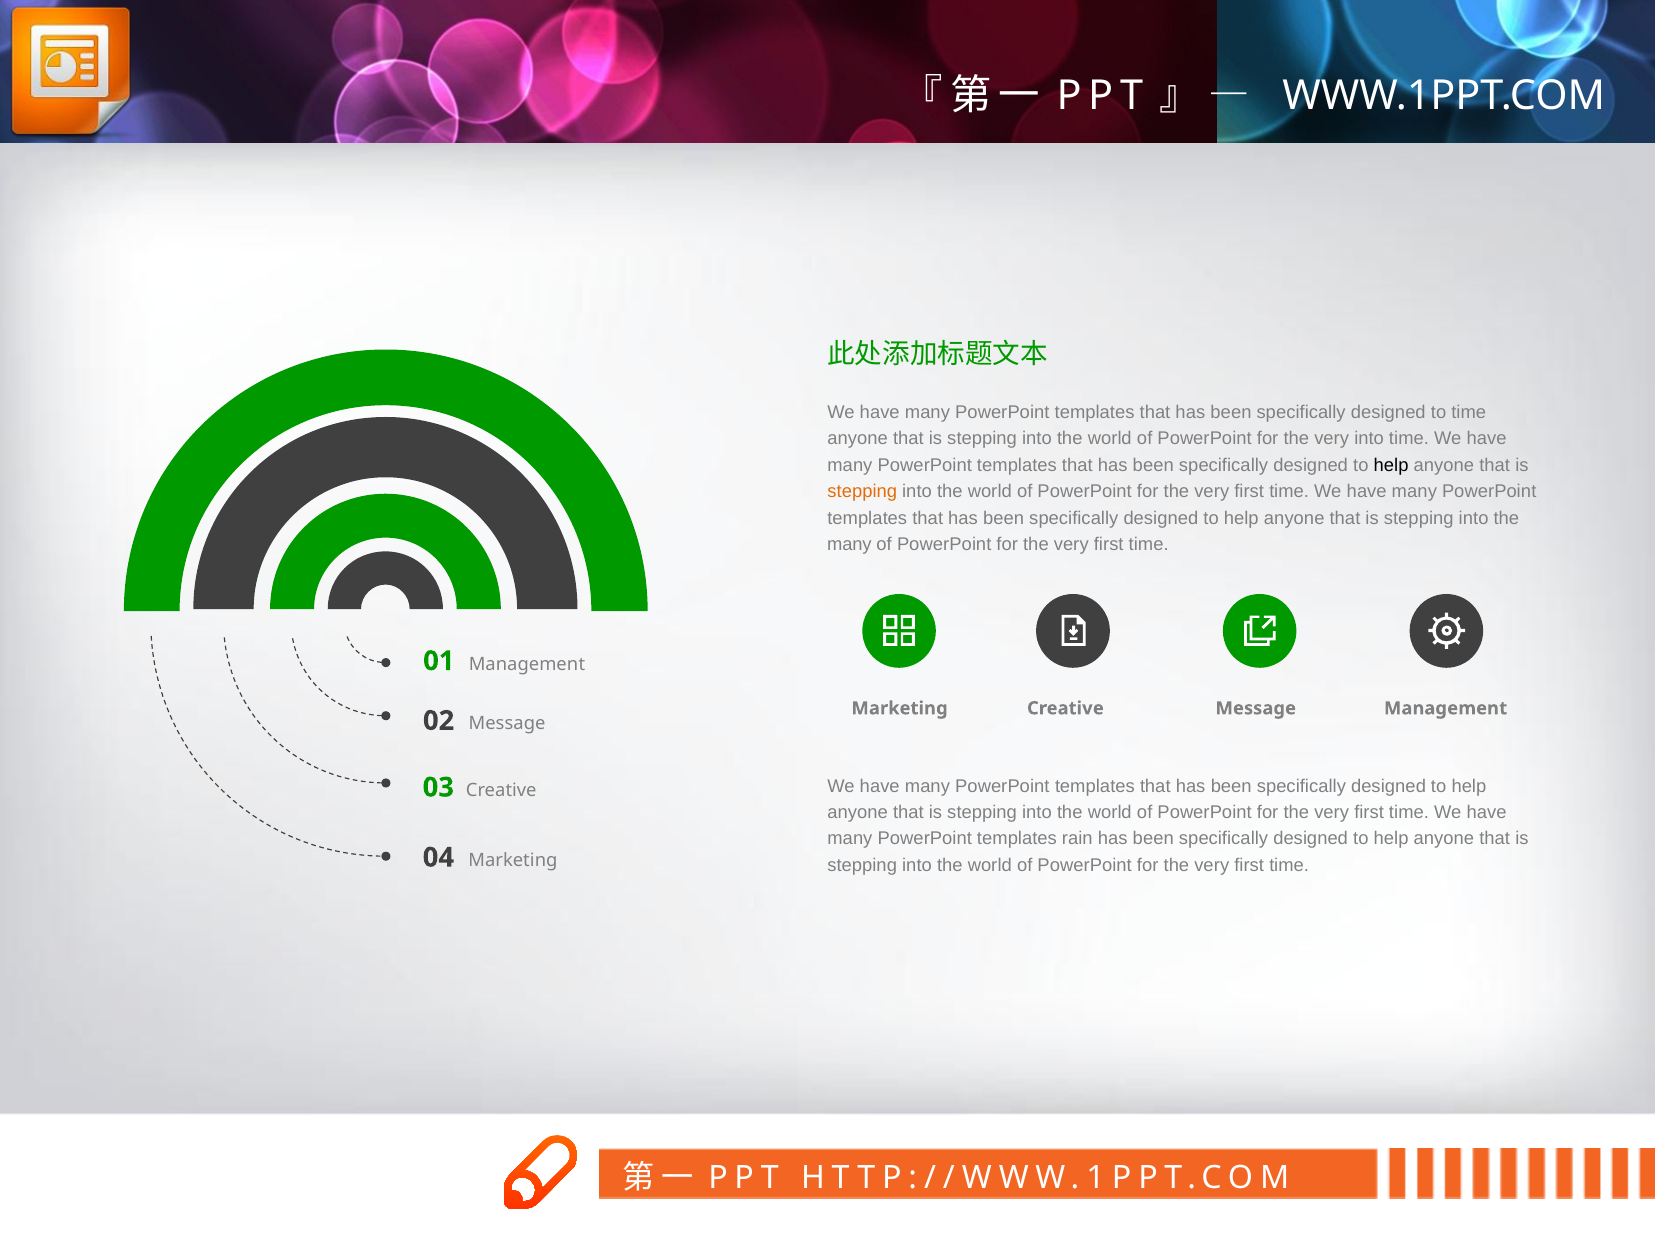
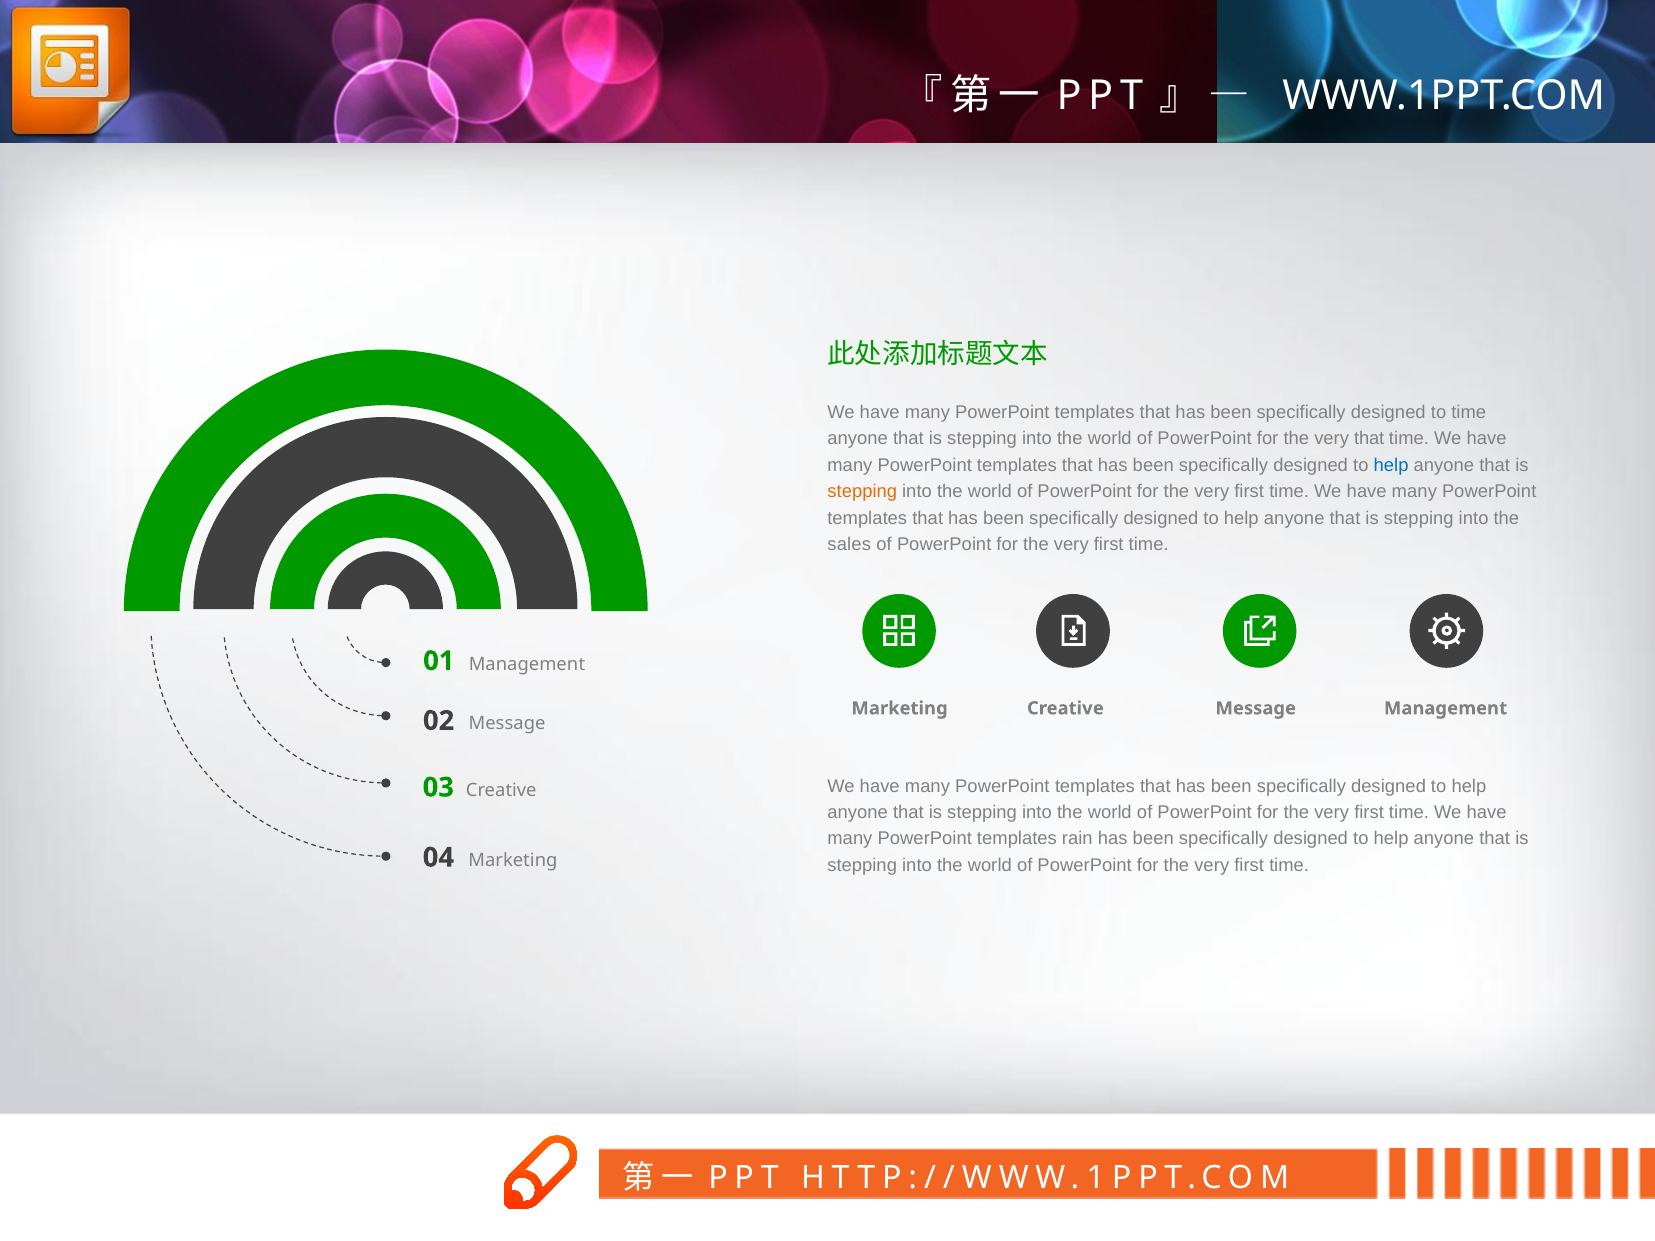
very into: into -> that
help at (1391, 465) colour: black -> blue
many at (849, 544): many -> sales
